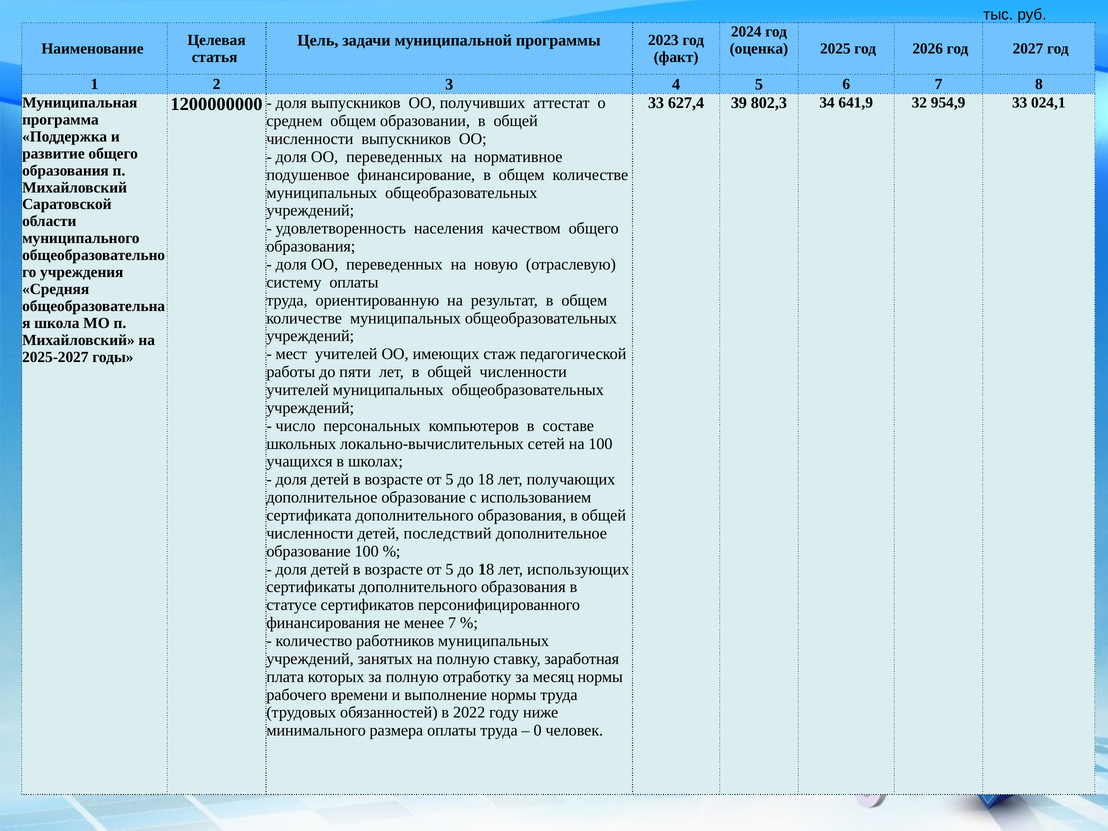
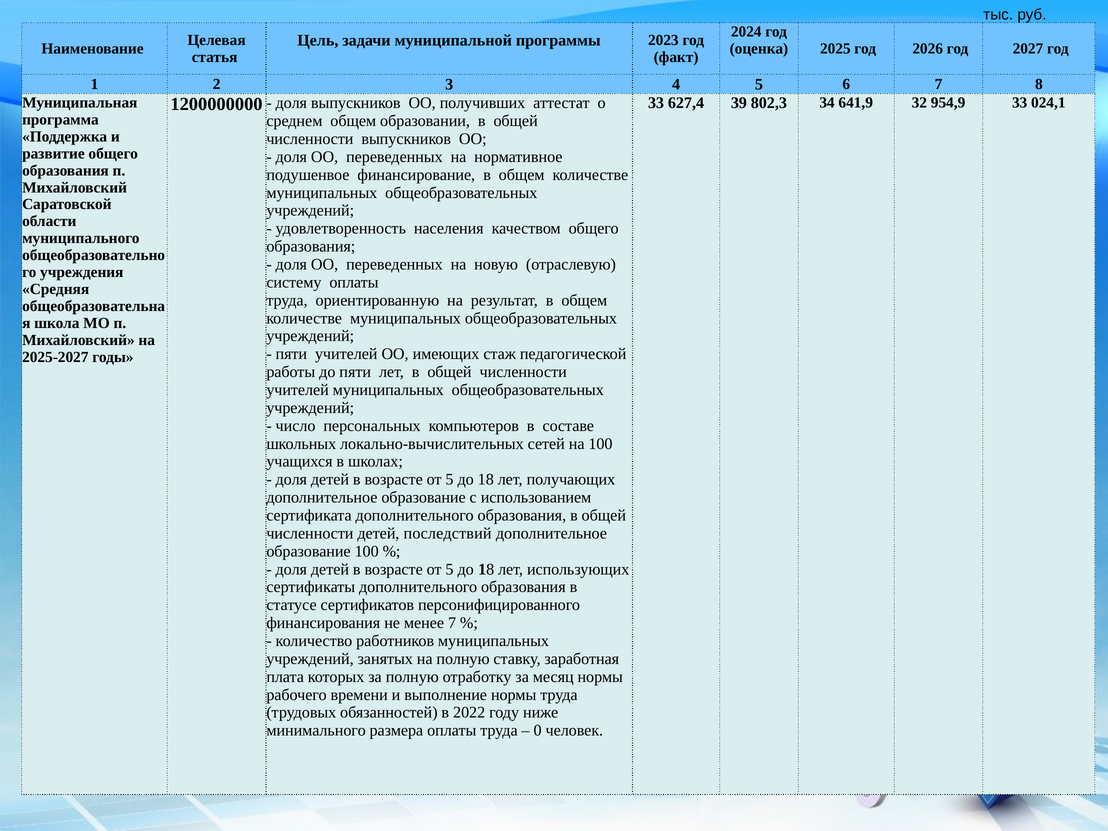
мест at (291, 354): мест -> пяти
